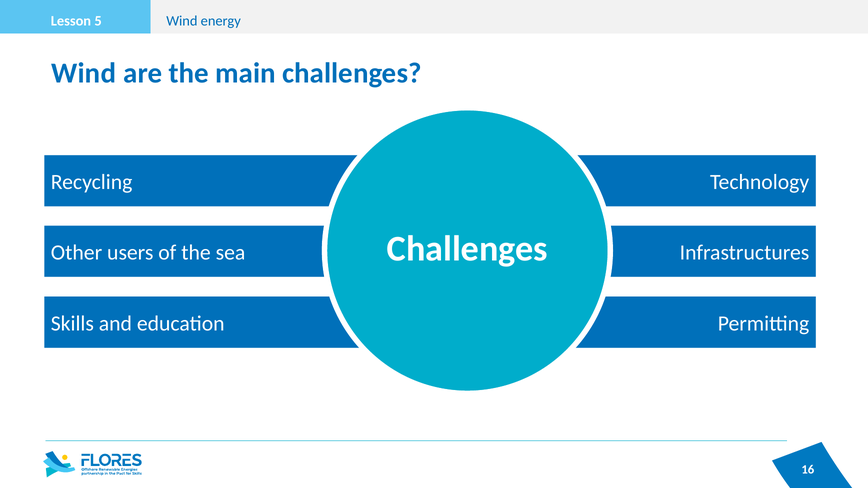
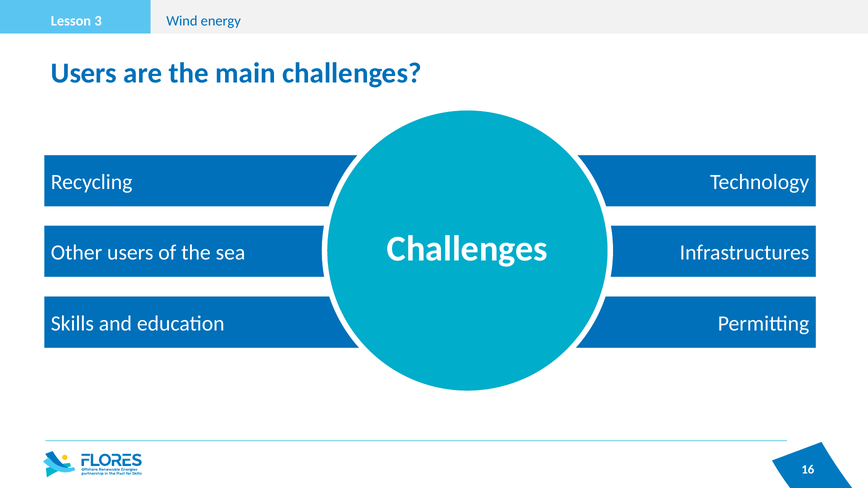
5: 5 -> 3
Wind at (84, 73): Wind -> Users
